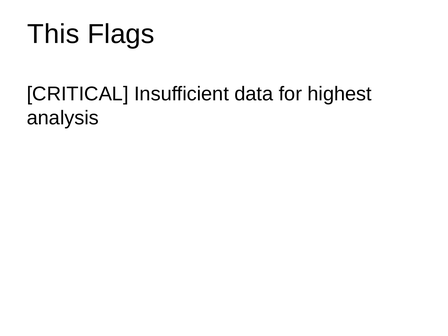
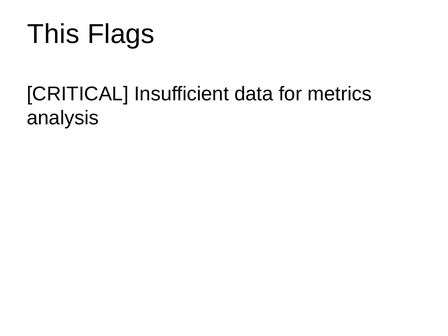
highest: highest -> metrics
